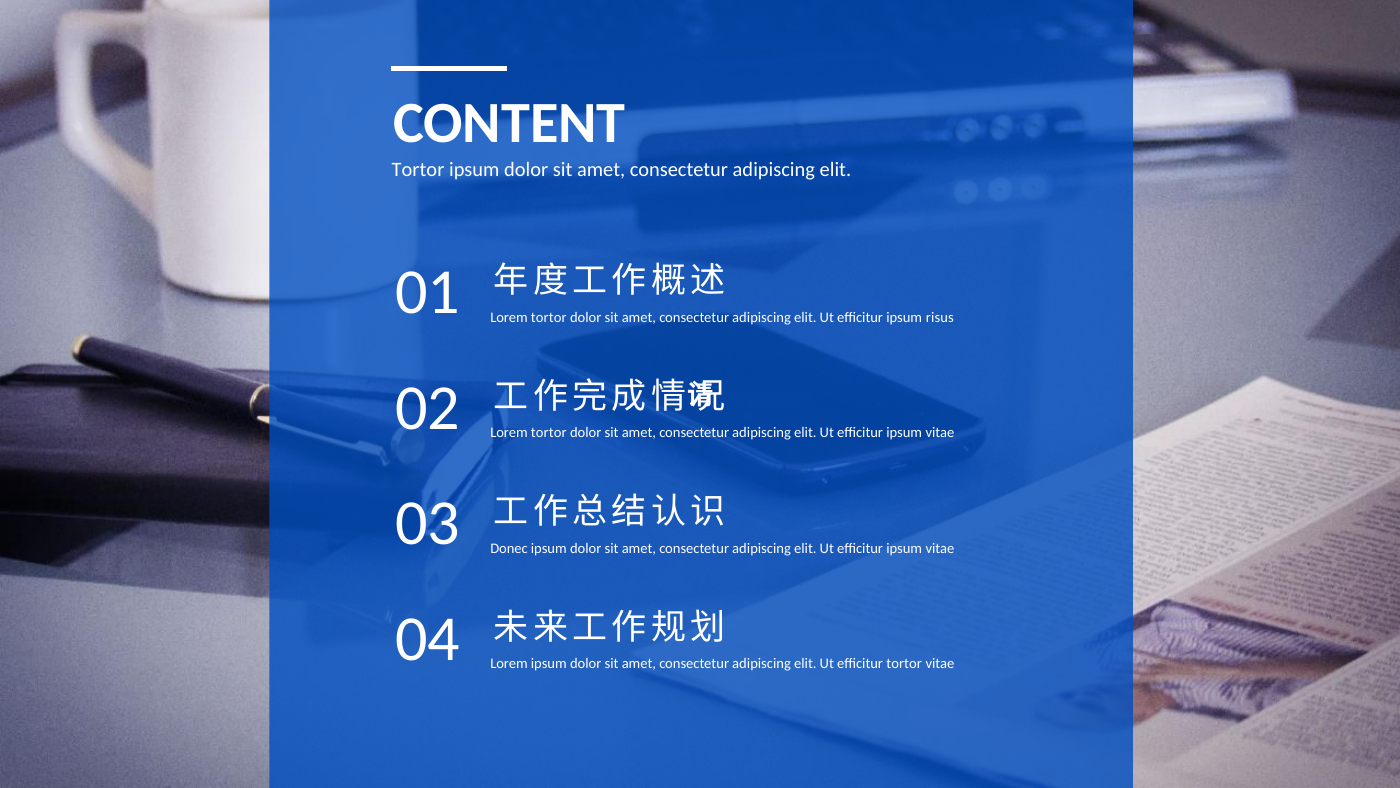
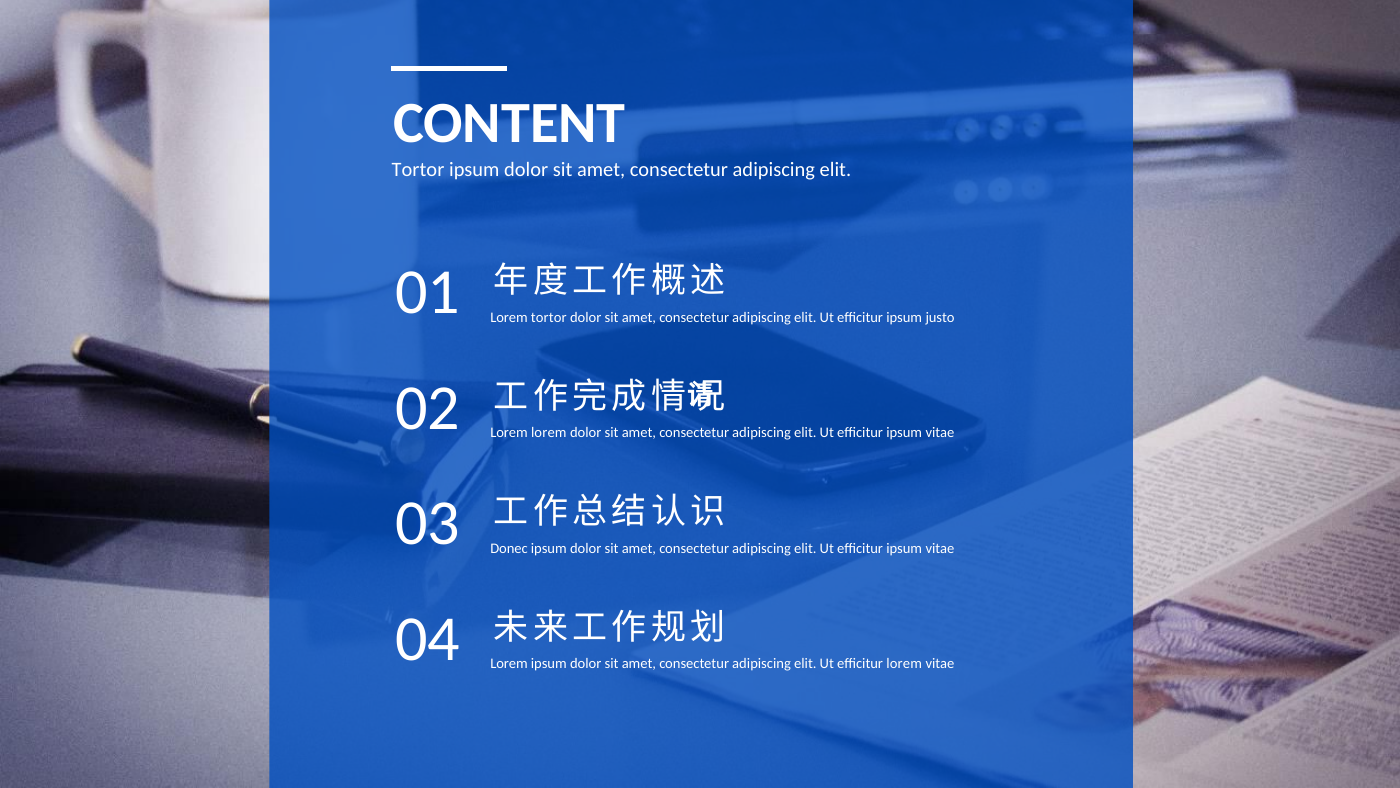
risus: risus -> justo
tortor at (549, 433): tortor -> lorem
efficitur tortor: tortor -> lorem
